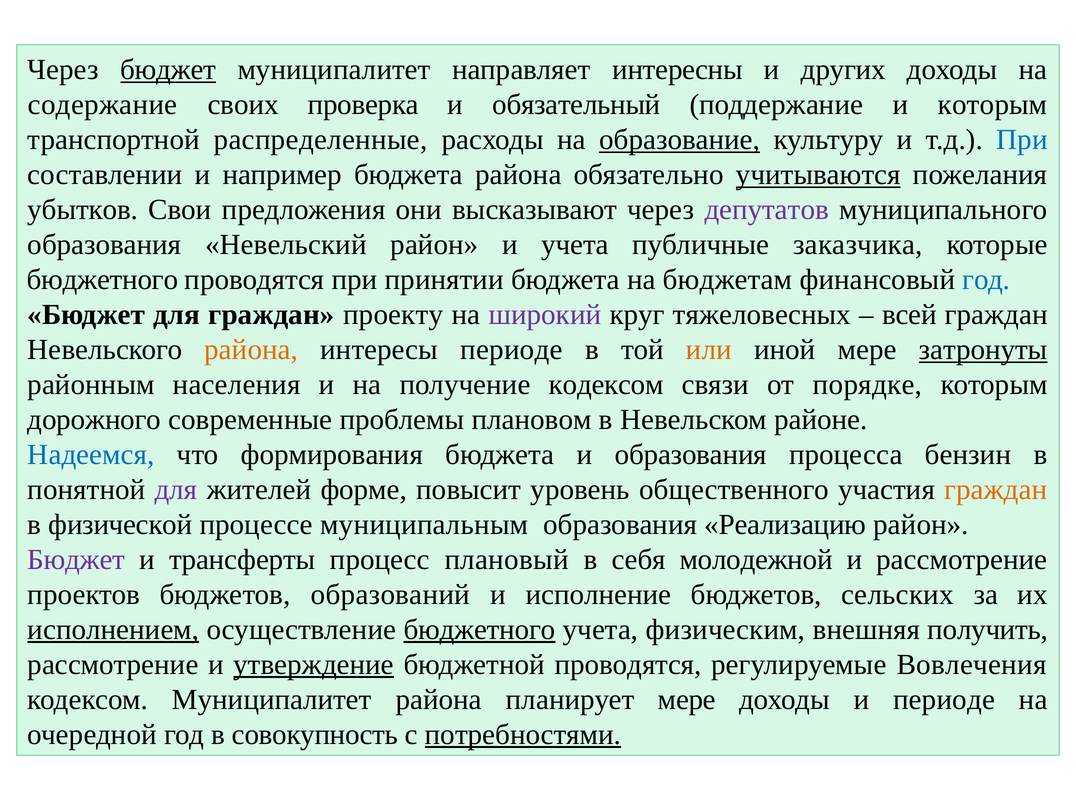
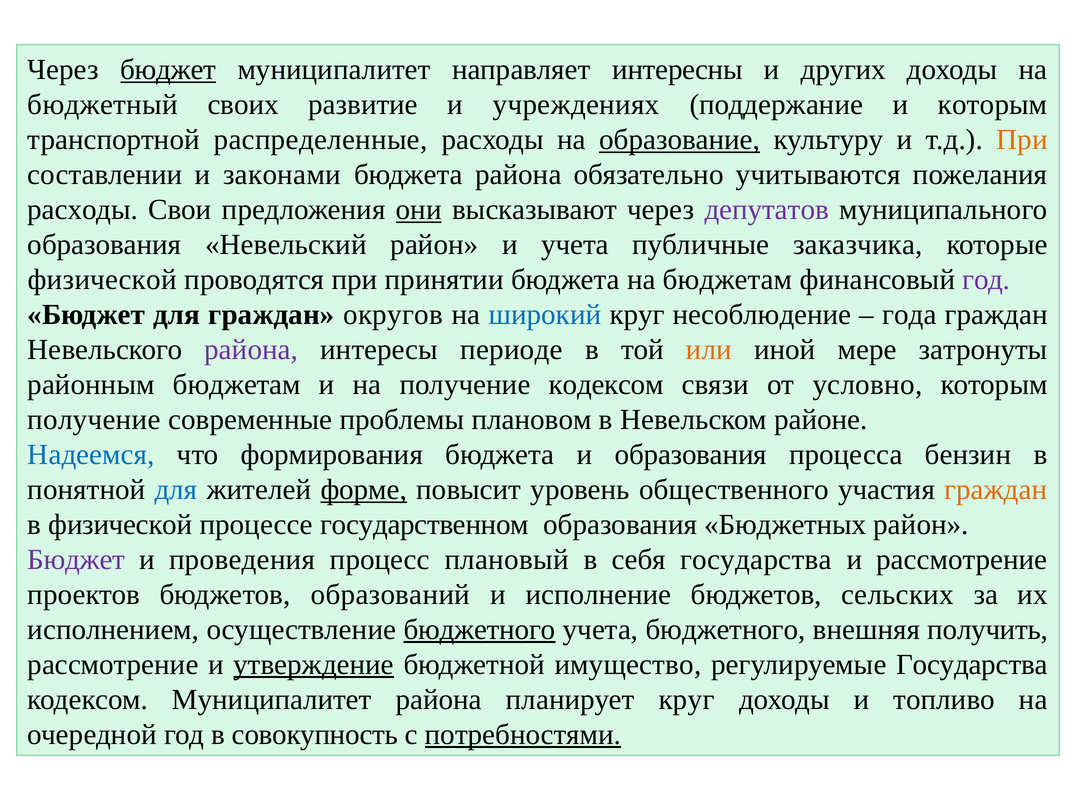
содержание: содержание -> бюджетный
проверка: проверка -> развитие
обязательный: обязательный -> учреждениях
При at (1022, 140) colour: blue -> orange
например: например -> законами
учитываются underline: present -> none
убытков at (83, 210): убытков -> расходы
они underline: none -> present
бюджетного at (103, 280): бюджетного -> физической
год at (986, 280) colour: blue -> purple
проекту: проекту -> округов
широкий colour: purple -> blue
тяжеловесных: тяжеловесных -> несоблюдение
всей: всей -> года
района at (251, 350) colour: orange -> purple
затронуты underline: present -> none
районным населения: населения -> бюджетам
порядке: порядке -> условно
дорожного at (94, 420): дорожного -> получение
для at (176, 490) colour: purple -> blue
форме underline: none -> present
муниципальным: муниципальным -> государственном
Реализацию: Реализацию -> Бюджетных
трансферты: трансферты -> проведения
себя молодежной: молодежной -> государства
исполнением underline: present -> none
учета физическим: физическим -> бюджетного
бюджетной проводятся: проводятся -> имущество
регулируемые Вовлечения: Вовлечения -> Государства
планирует мере: мере -> круг
и периоде: периоде -> топливо
